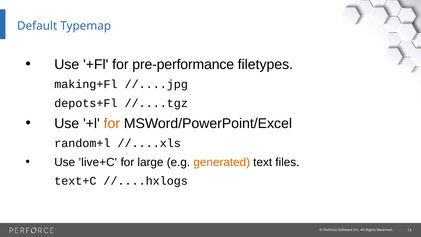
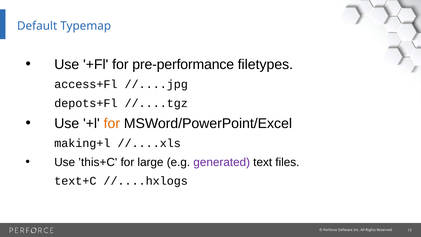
making+Fl: making+Fl -> access+Fl
random+l: random+l -> making+l
’live+C: ’live+C -> ’this+C
generated colour: orange -> purple
